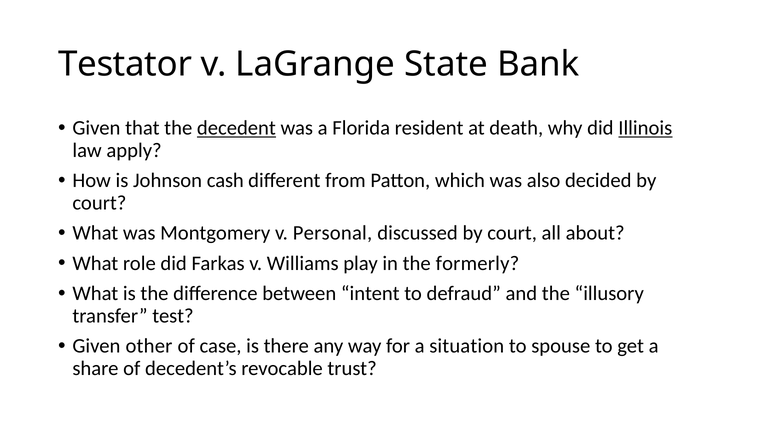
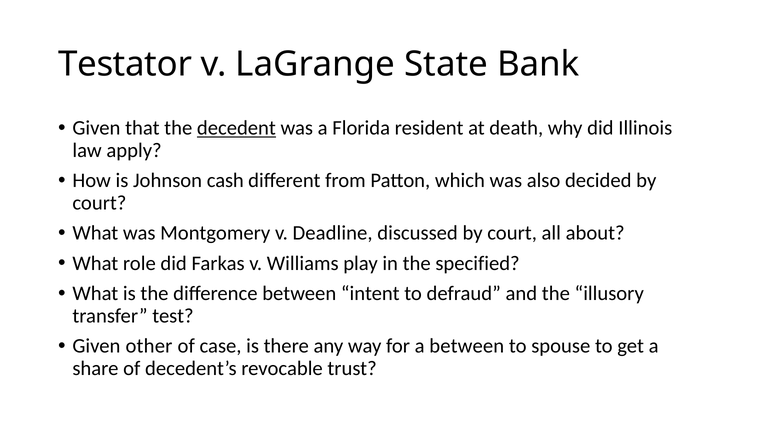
Illinois underline: present -> none
Personal: Personal -> Deadline
formerly: formerly -> specified
a situation: situation -> between
